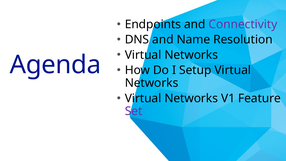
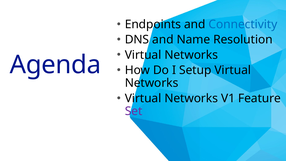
Connectivity colour: purple -> blue
